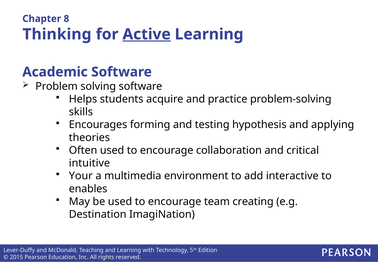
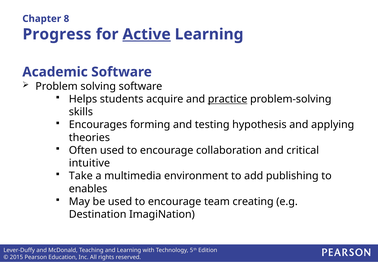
Thinking: Thinking -> Progress
practice underline: none -> present
Your: Your -> Take
interactive: interactive -> publishing
